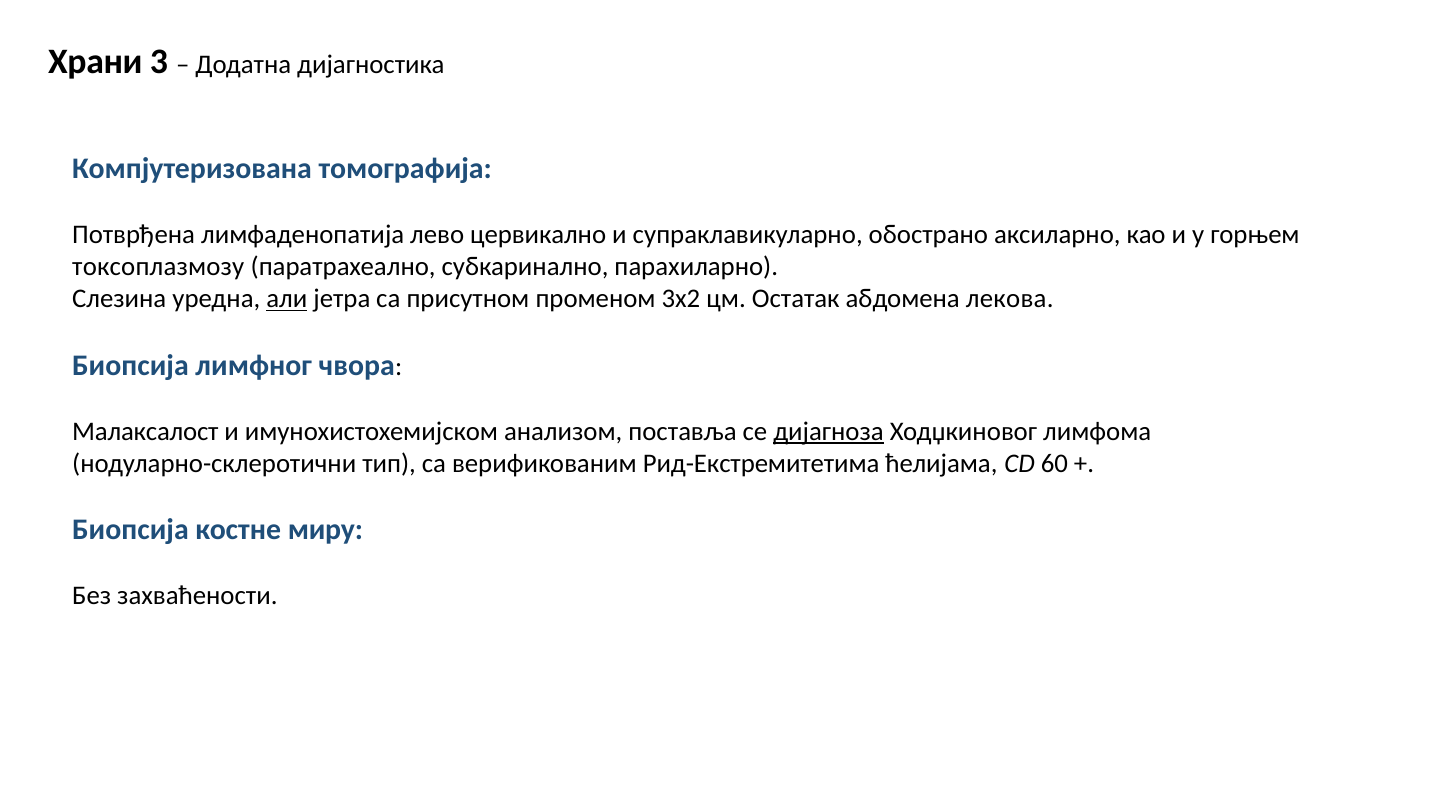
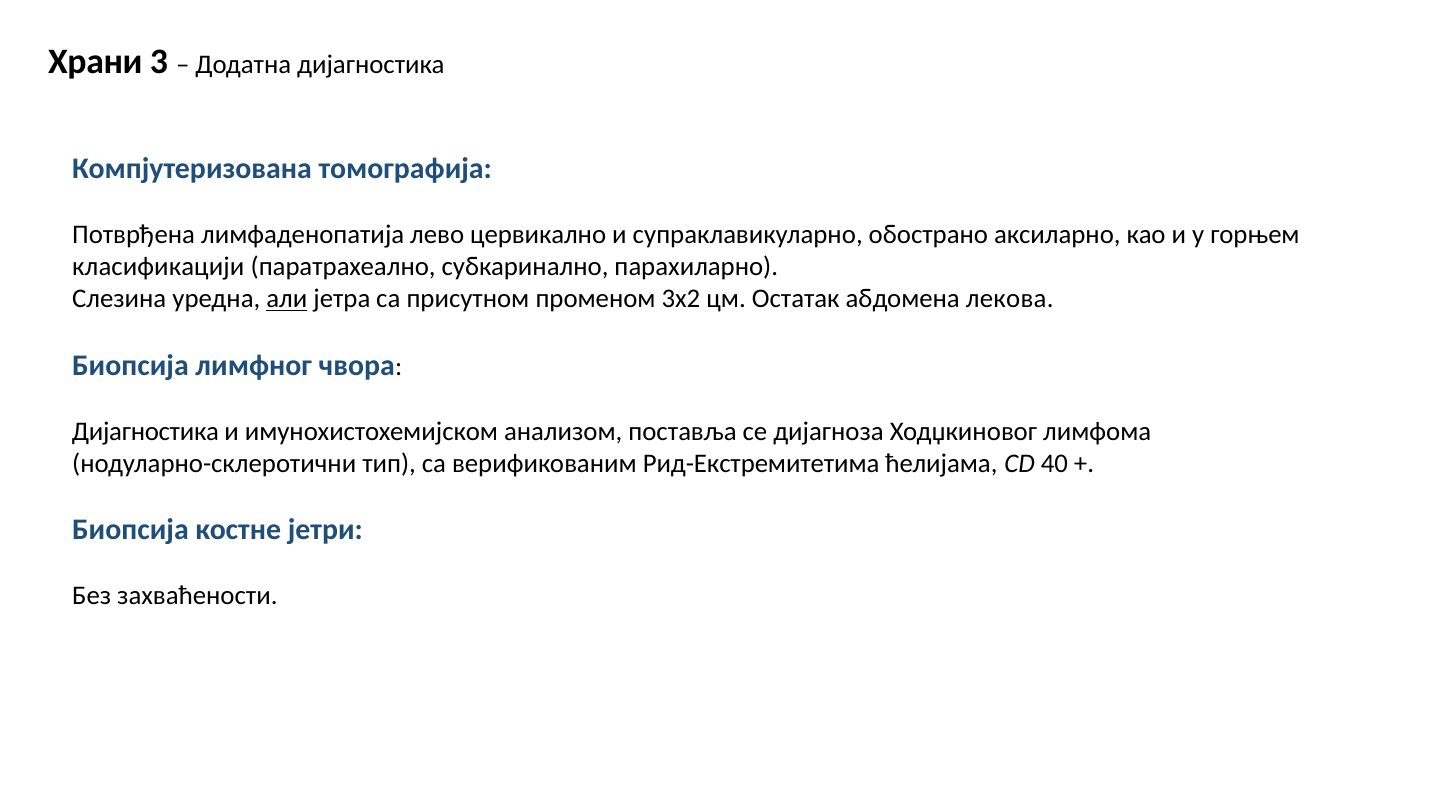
токсоплазмозу: токсоплазмозу -> класификацији
Малаксалост at (145, 431): Малаксалост -> Дијагностика
дијагноза underline: present -> none
60: 60 -> 40
миру: миру -> јетри
